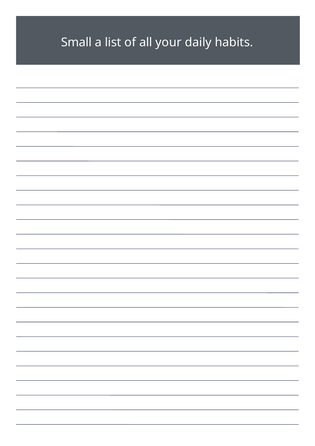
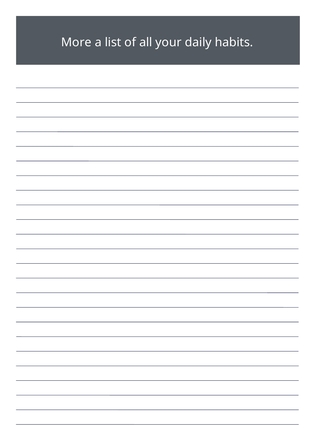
Small: Small -> More
